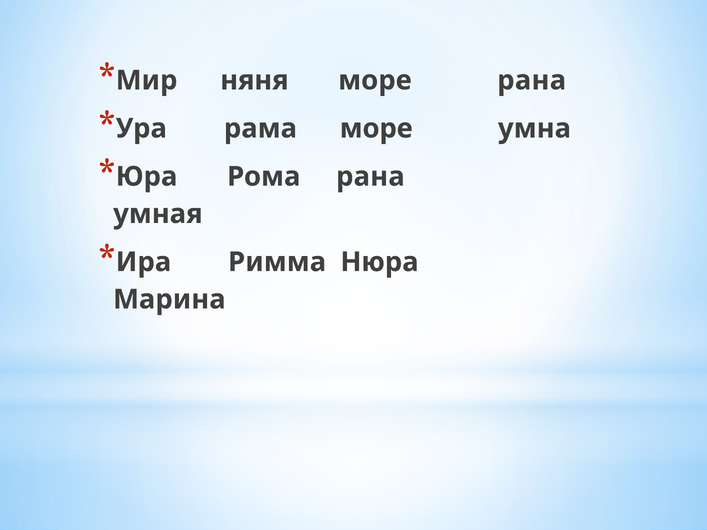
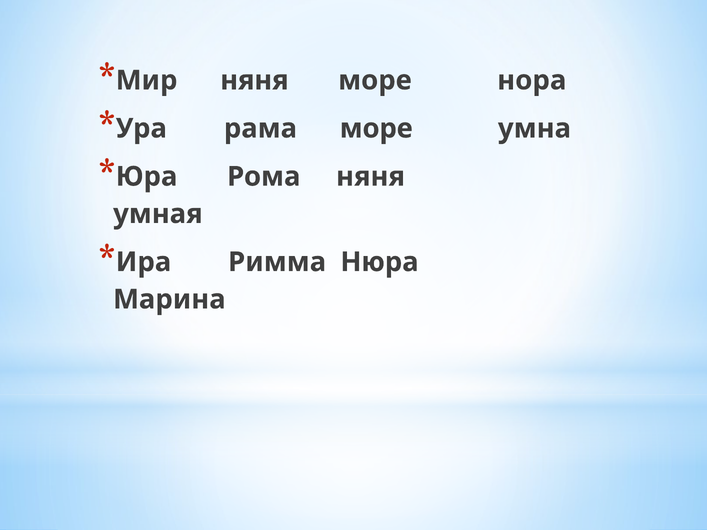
море рана: рана -> нора
Рома рана: рана -> няня
